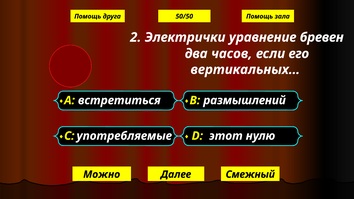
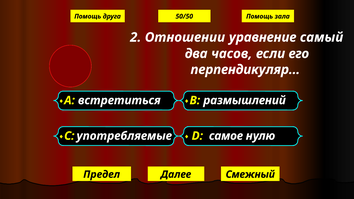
Электрички: Электрички -> Отношении
бревен: бревен -> самый
вертикальных…: вертикальных… -> перпендикуляр…
этот: этот -> самое
Можно: Можно -> Предел
